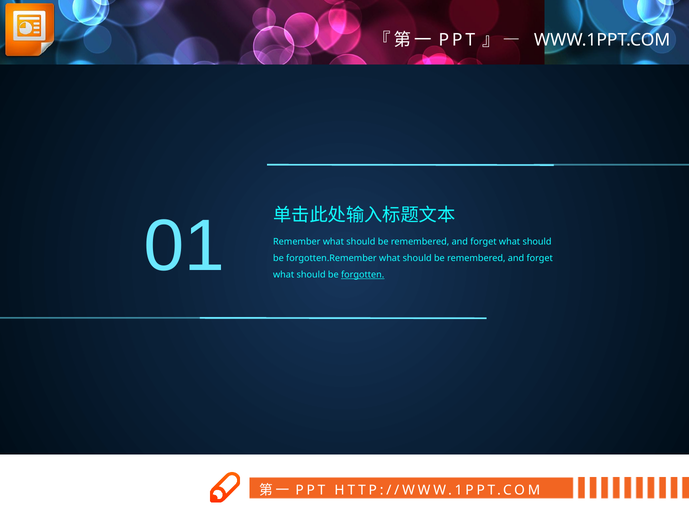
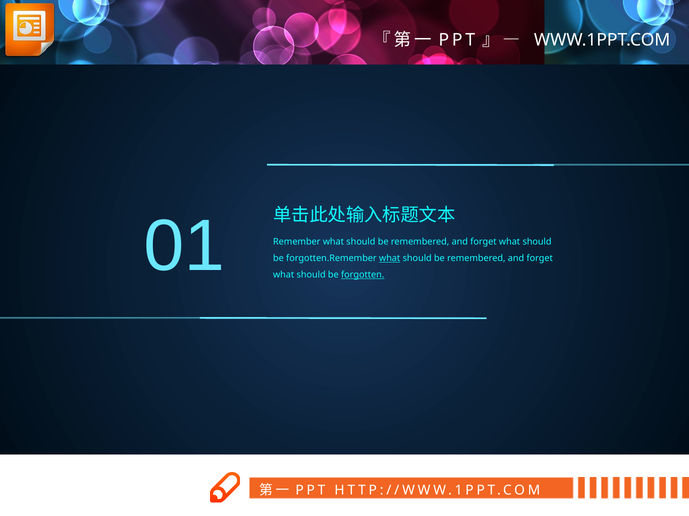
what at (390, 259) underline: none -> present
